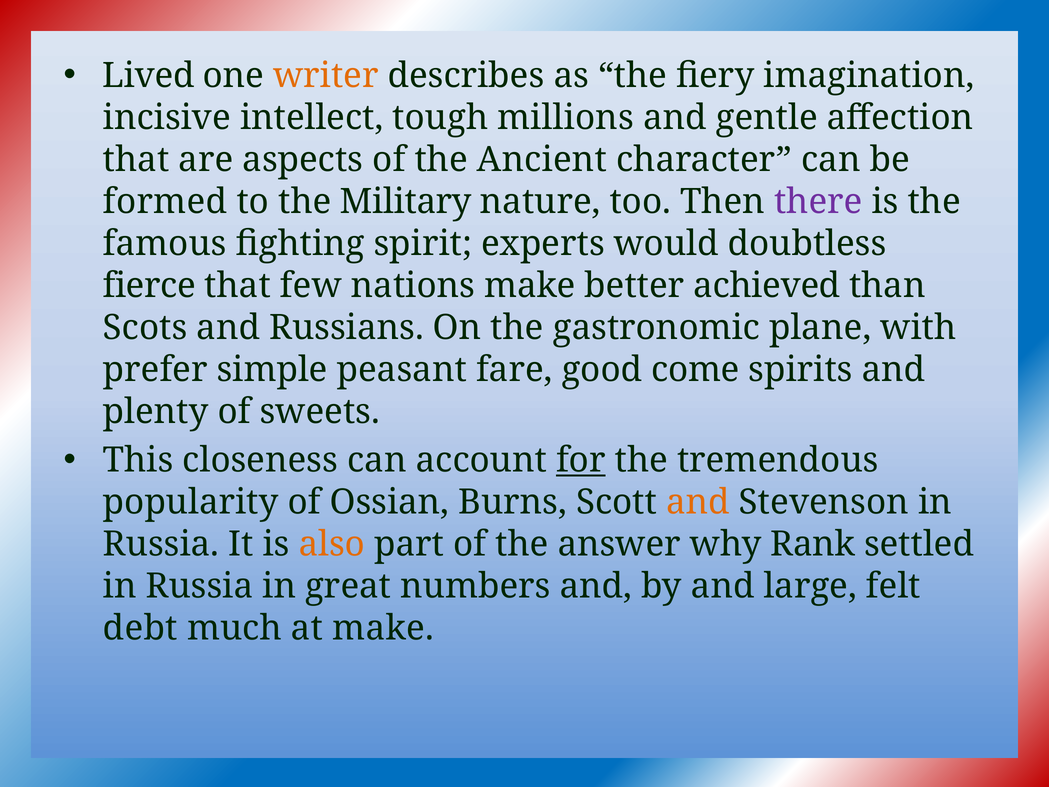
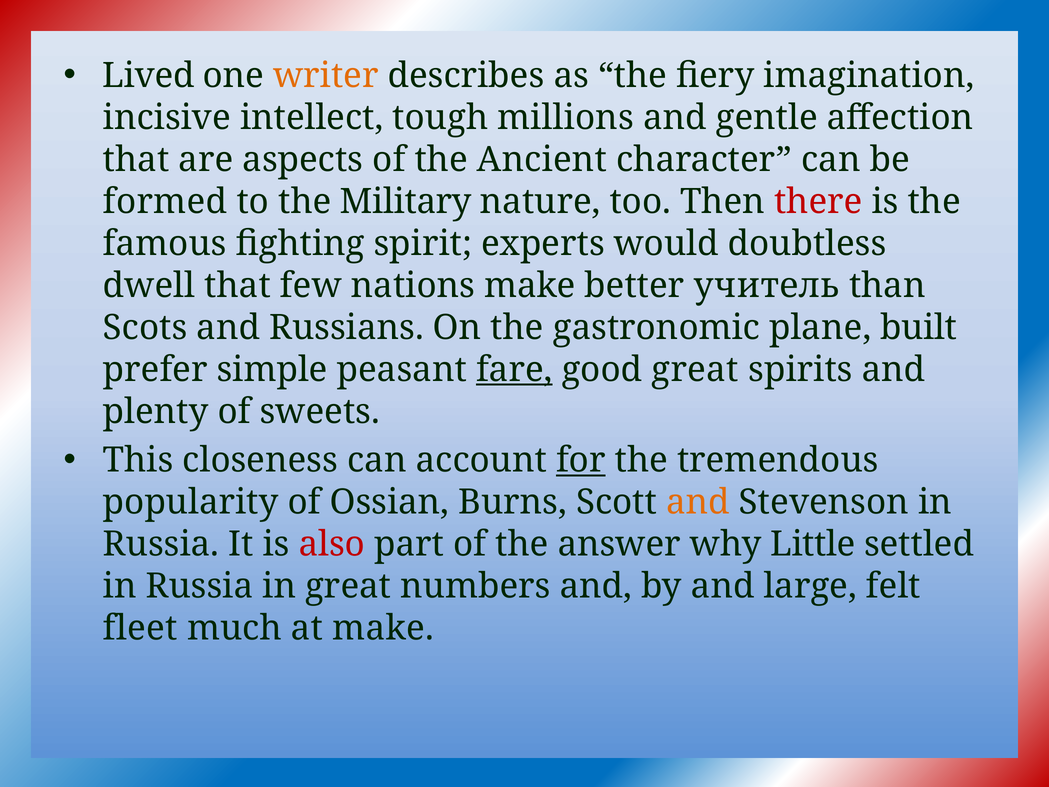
there colour: purple -> red
fierce: fierce -> dwell
achieved: achieved -> учитель
with: with -> built
fare underline: none -> present
good come: come -> great
also colour: orange -> red
Rank: Rank -> Little
debt: debt -> fleet
